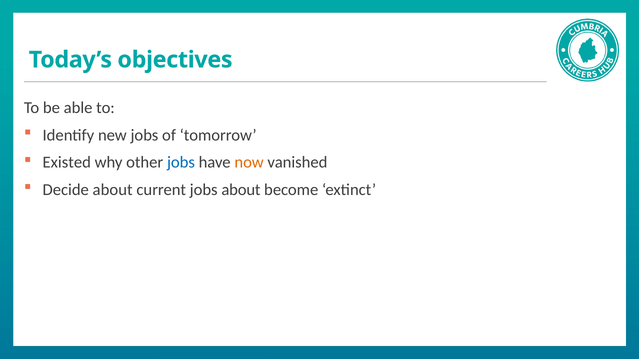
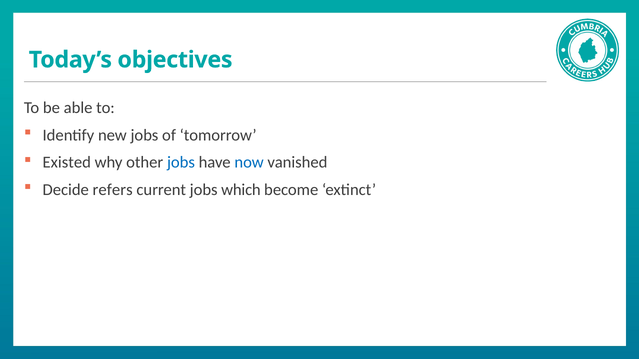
now colour: orange -> blue
Decide about: about -> refers
jobs about: about -> which
